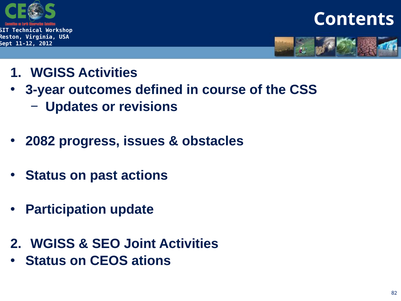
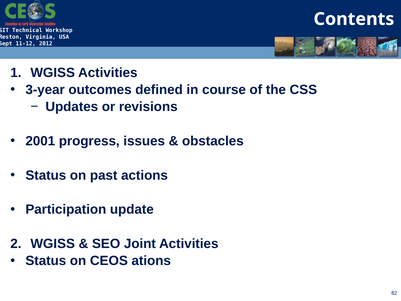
2082: 2082 -> 2001
